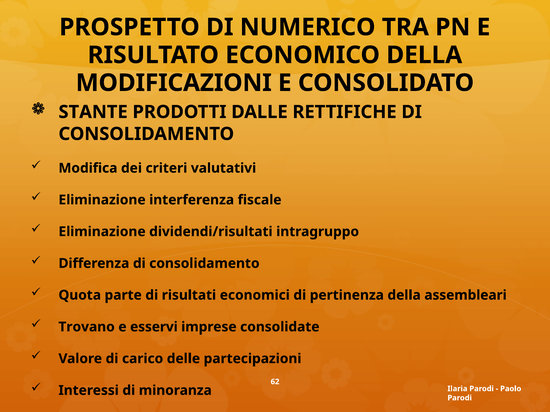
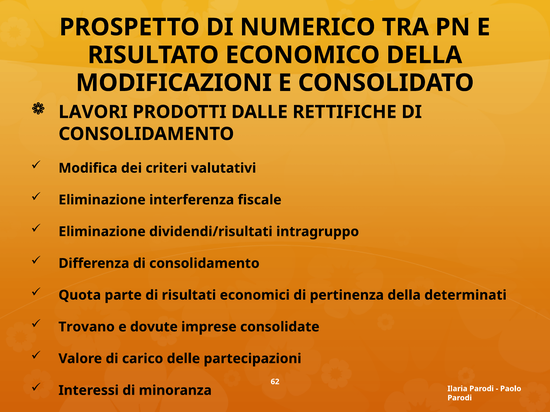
STANTE: STANTE -> LAVORI
assembleari: assembleari -> determinati
esservi: esservi -> dovute
